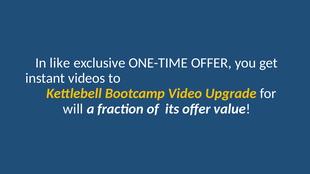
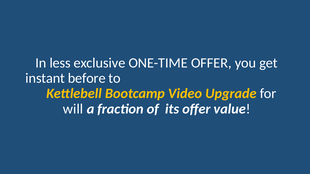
like: like -> less
videos: videos -> before
